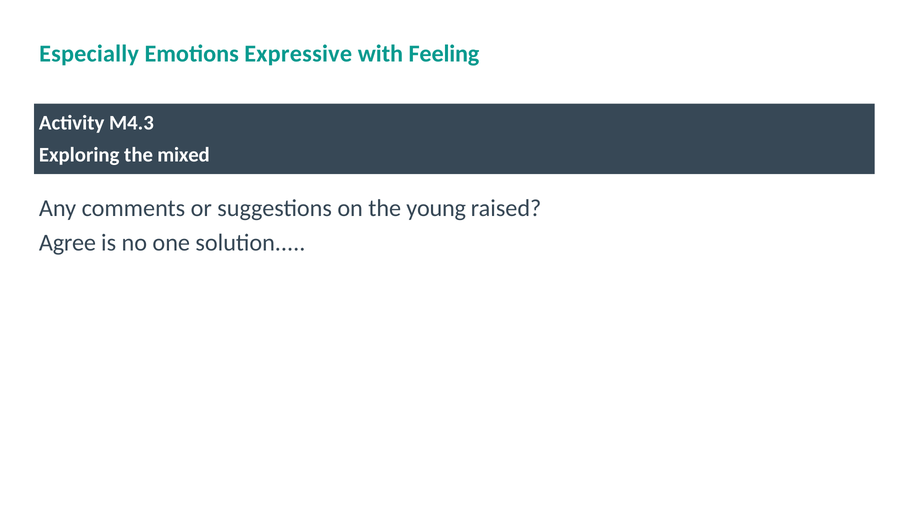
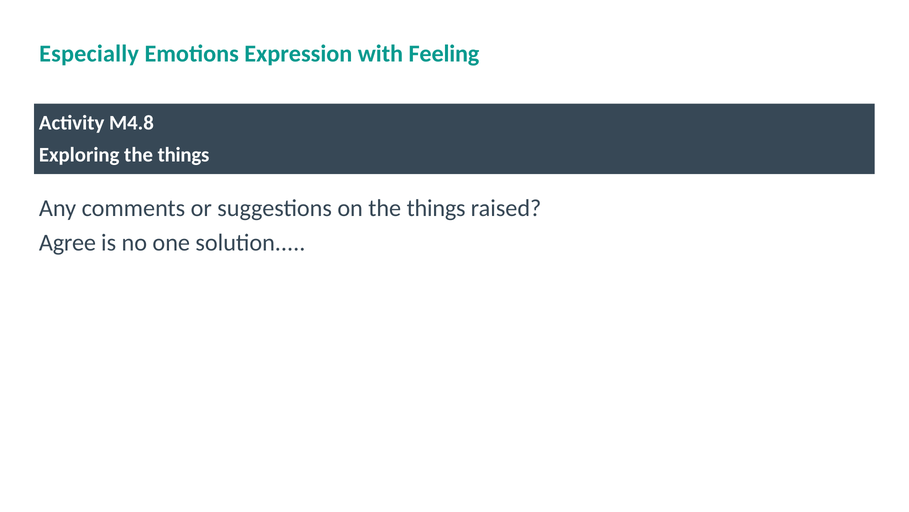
Expressive: Expressive -> Expression
M4.3: M4.3 -> M4.8
Exploring the mixed: mixed -> things
on the young: young -> things
